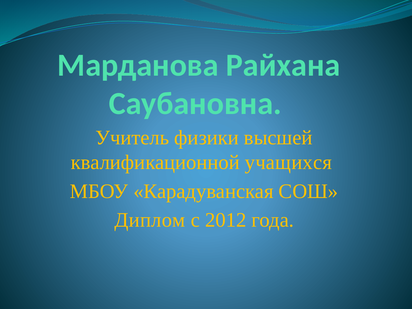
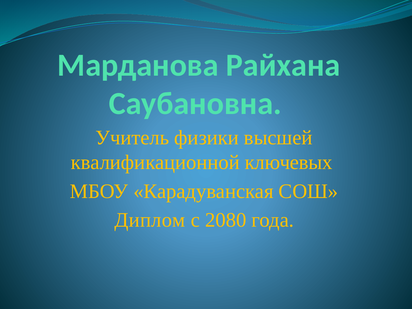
учащихся: учащихся -> ключевых
2012: 2012 -> 2080
